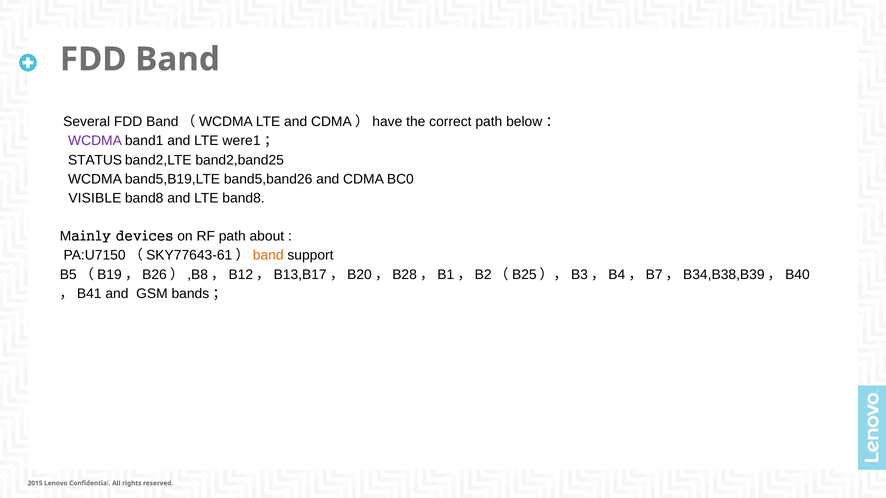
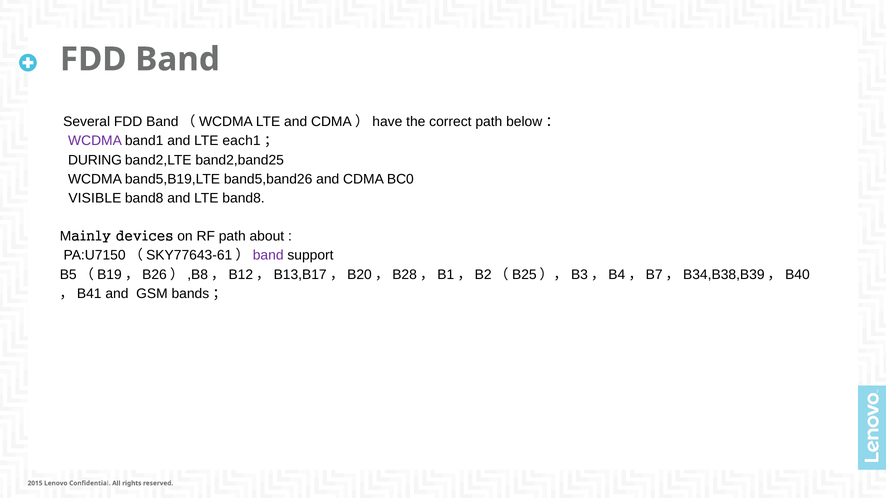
were1: were1 -> each1
STATUS: STATUS -> DURING
band at (268, 256) colour: orange -> purple
